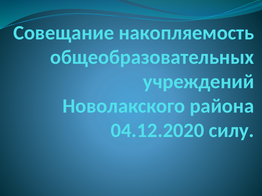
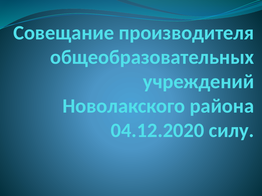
накопляемость: накопляемость -> производителя
